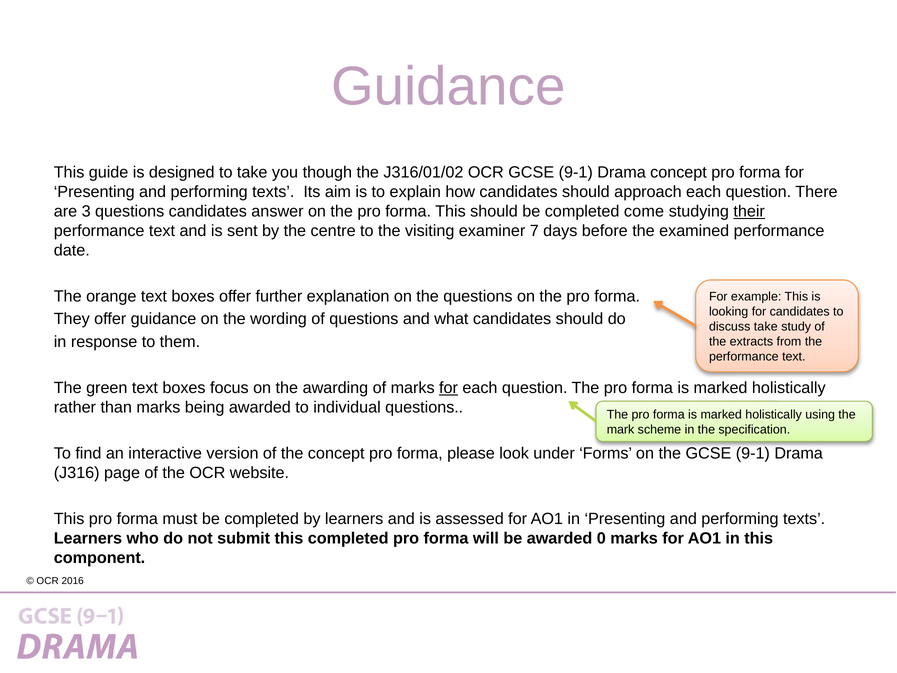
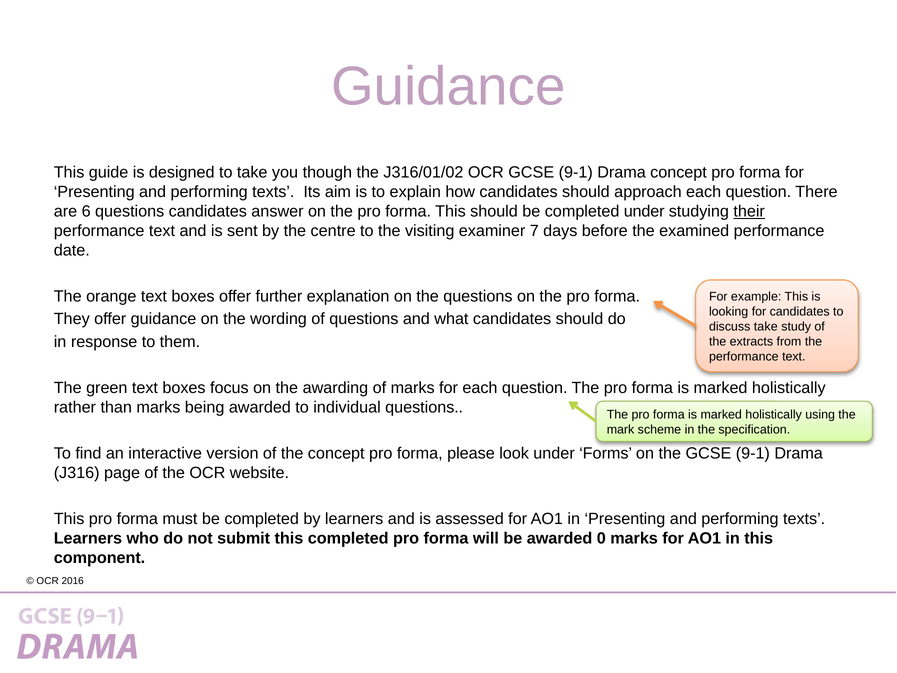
3: 3 -> 6
completed come: come -> under
for at (449, 388) underline: present -> none
